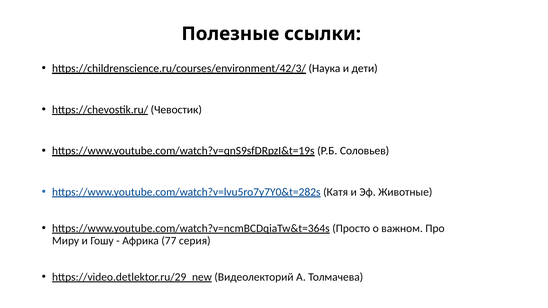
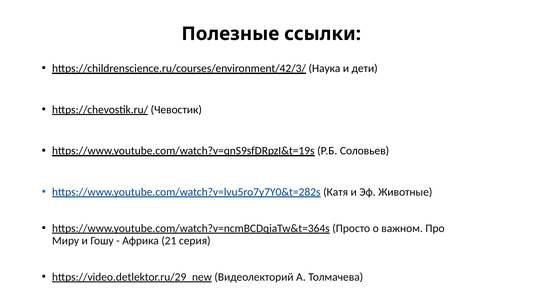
77: 77 -> 21
